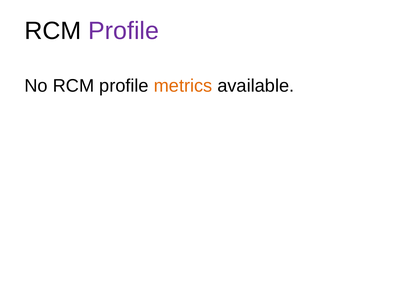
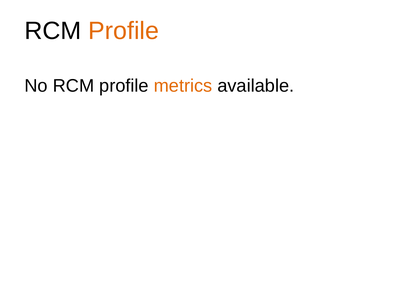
Profile at (124, 31) colour: purple -> orange
